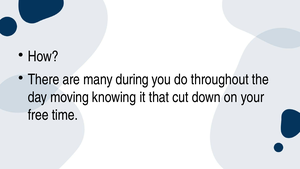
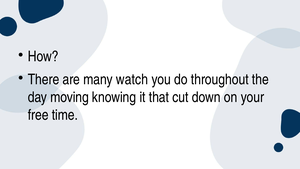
during: during -> watch
